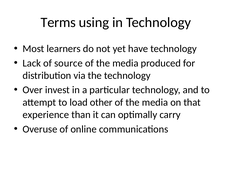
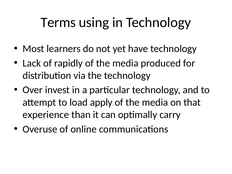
source: source -> rapidly
other: other -> apply
